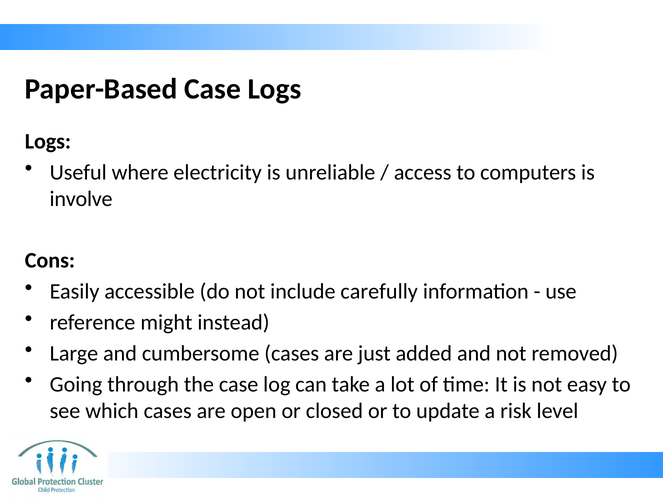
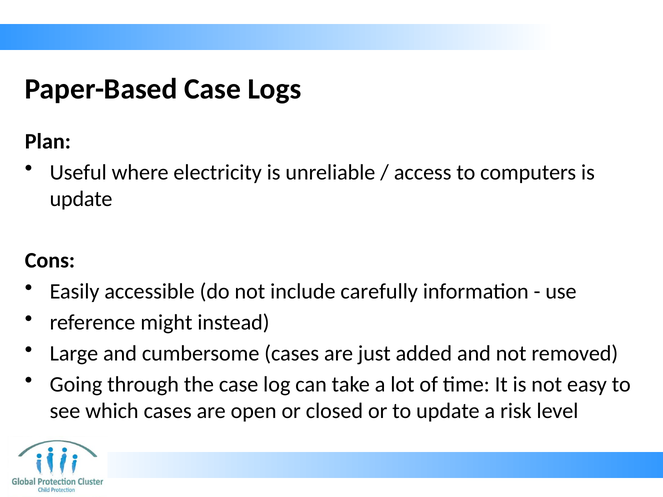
Logs at (48, 141): Logs -> Plan
involve at (81, 199): involve -> update
